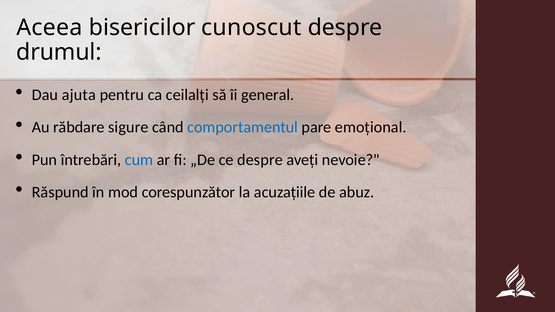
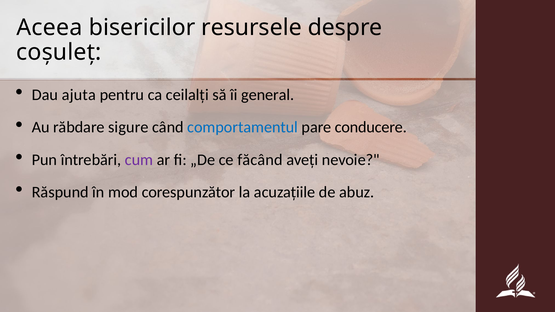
cunoscut: cunoscut -> resursele
drumul: drumul -> coșuleț
emoțional: emoțional -> conducere
cum colour: blue -> purple
ce despre: despre -> făcând
